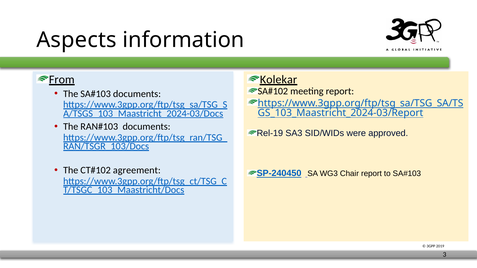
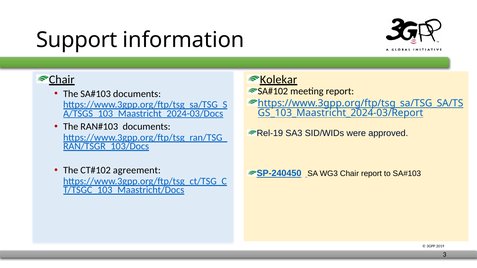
Aspects: Aspects -> Support
From at (62, 80): From -> Chair
